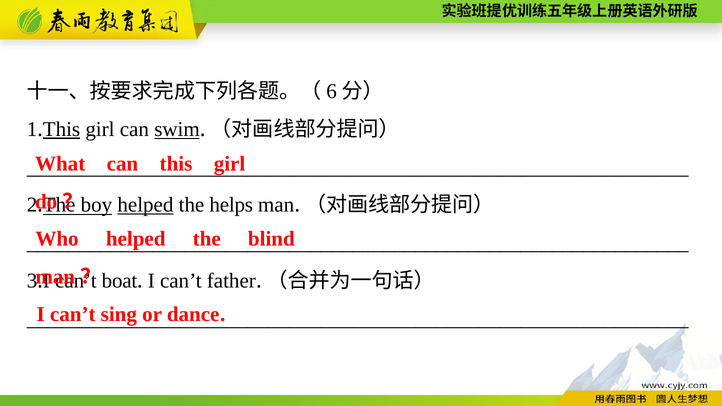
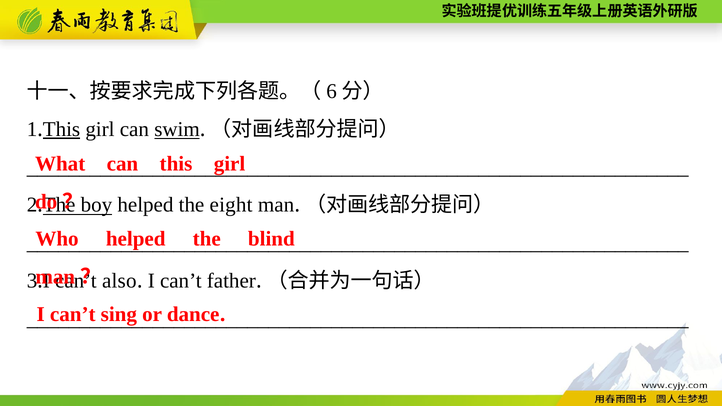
helped at (145, 205) underline: present -> none
helps: helps -> eight
boat: boat -> also
